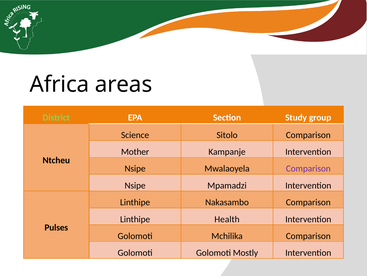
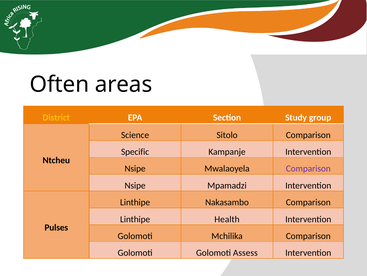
Africa: Africa -> Often
District colour: light green -> yellow
Mother: Mother -> Specific
Mostly: Mostly -> Assess
